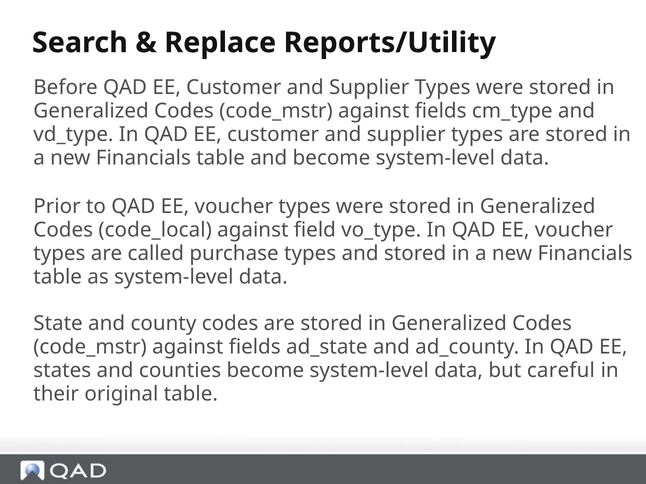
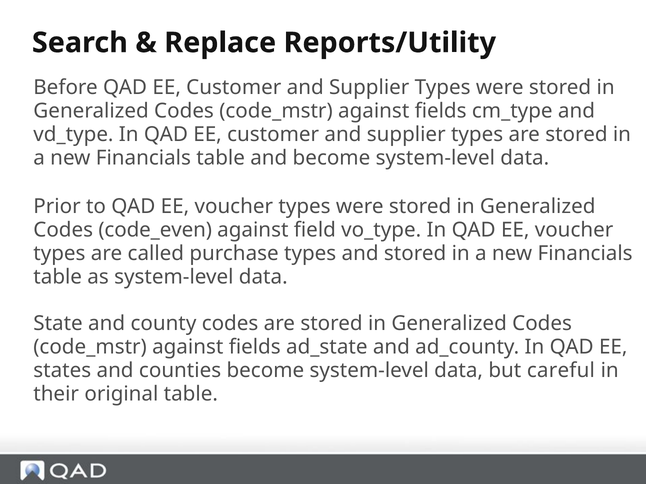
code_local: code_local -> code_even
